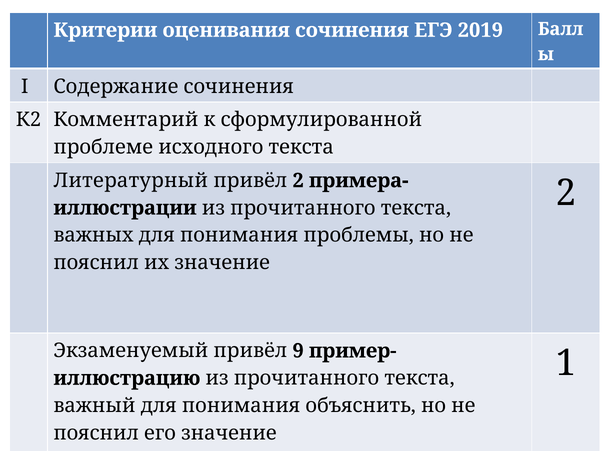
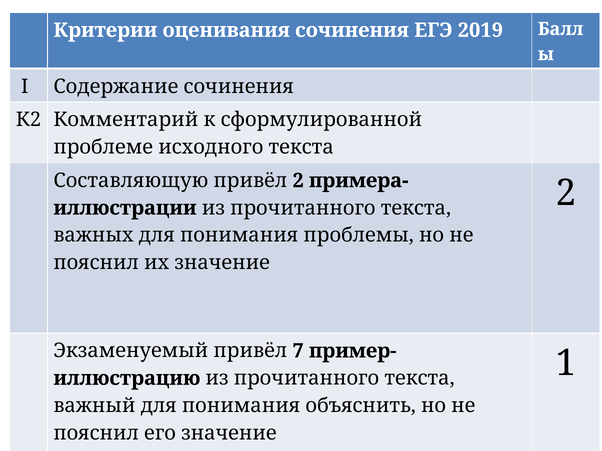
Литературный: Литературный -> Составляющую
9: 9 -> 7
